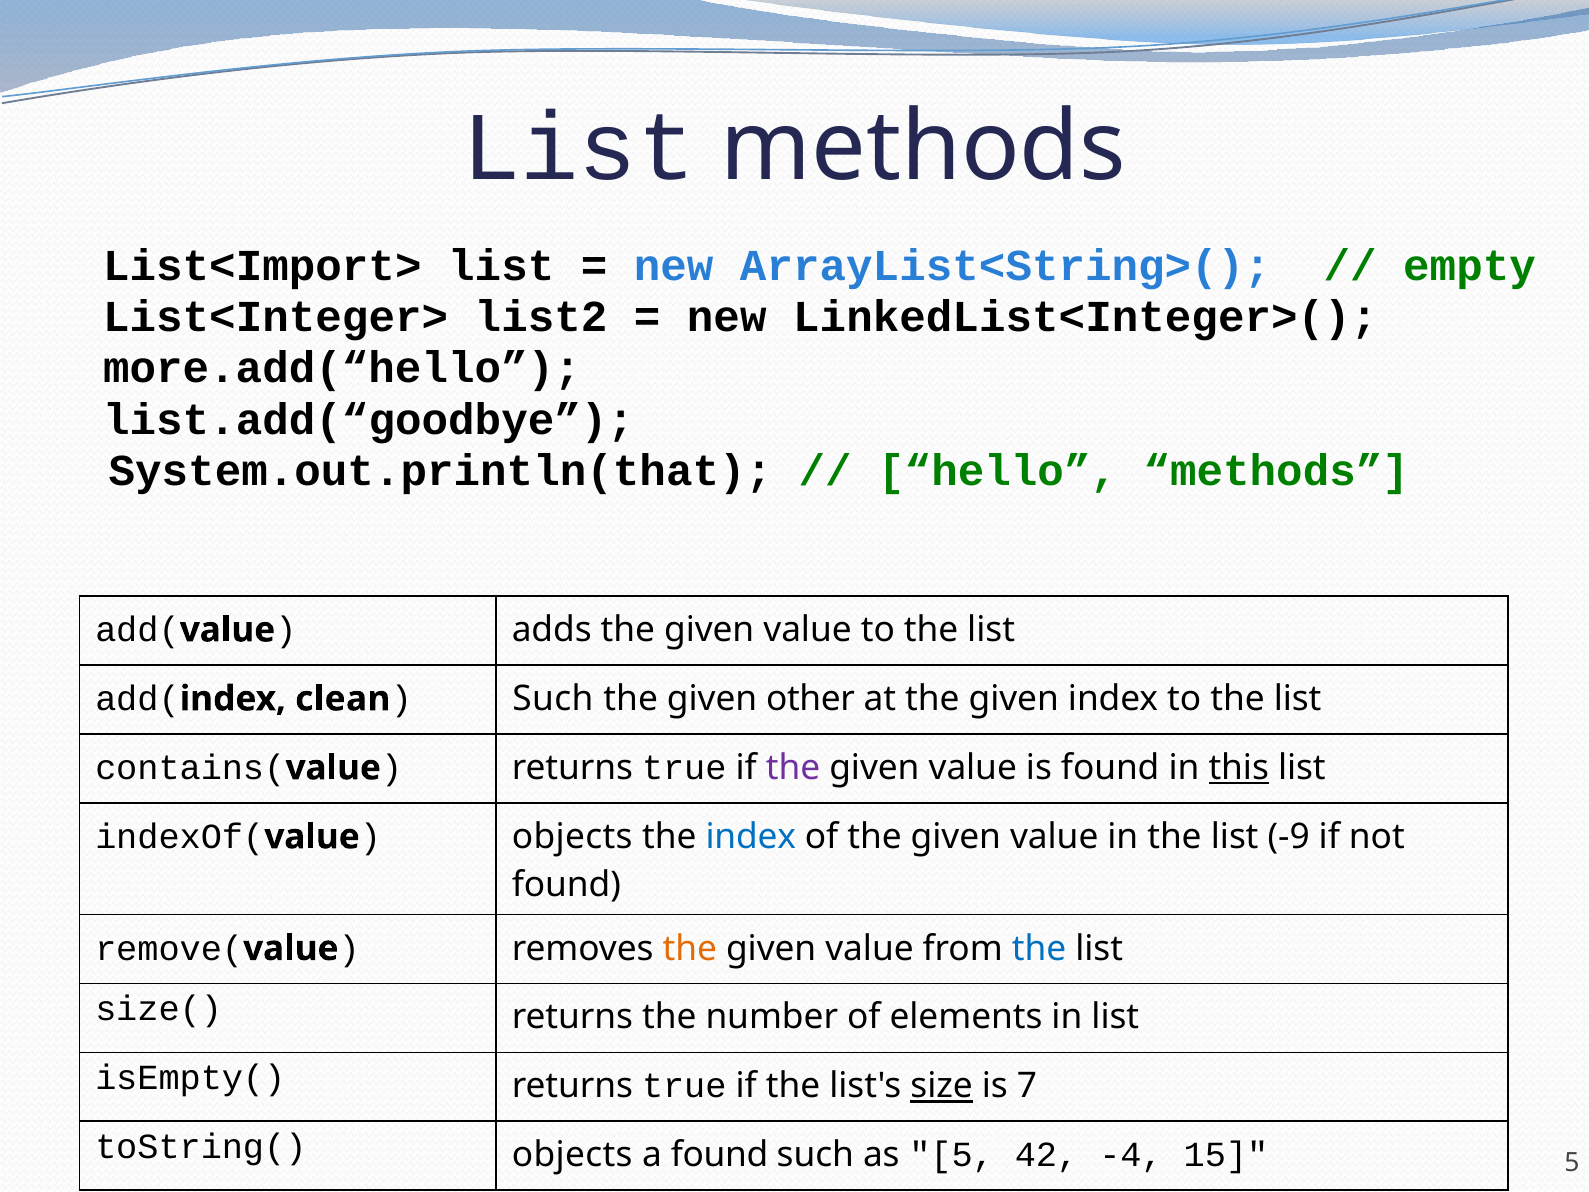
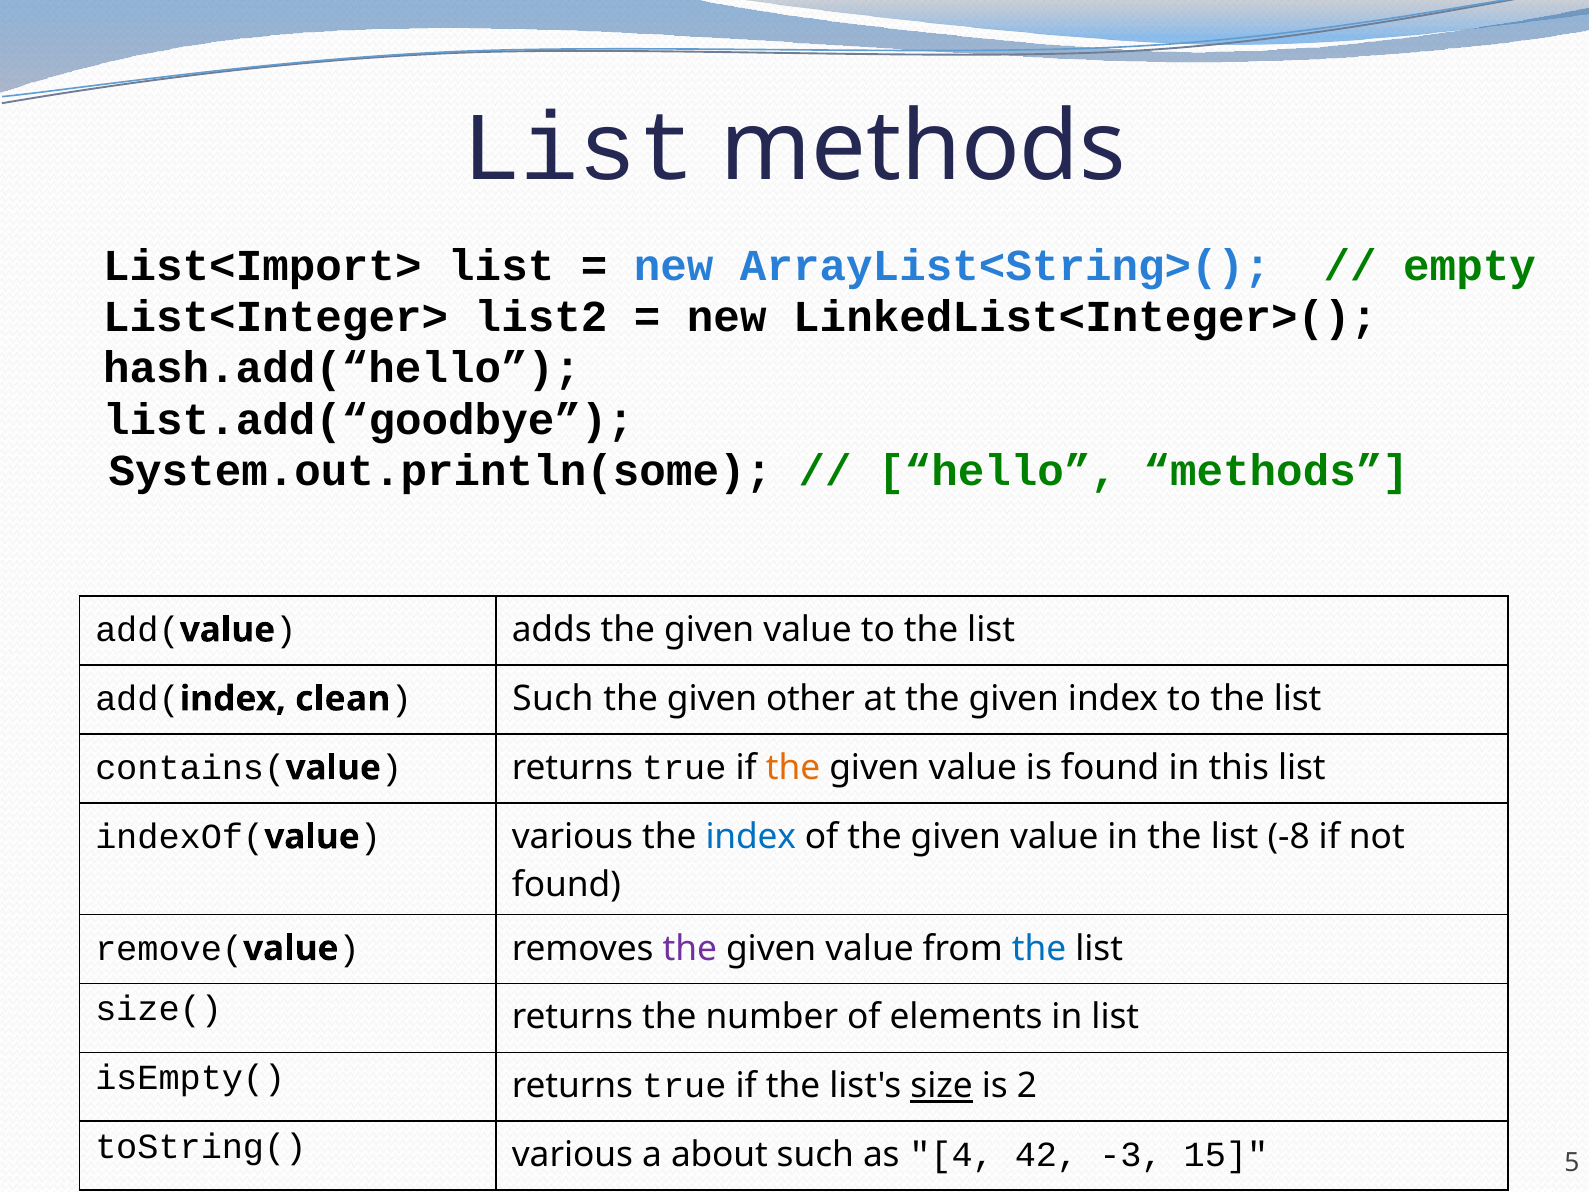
more.add(“hello: more.add(“hello -> hash.add(“hello
System.out.println(that: System.out.println(that -> System.out.println(some
the at (793, 768) colour: purple -> orange
this underline: present -> none
objects at (572, 837): objects -> various
-9: -9 -> -8
the at (690, 948) colour: orange -> purple
7: 7 -> 2
toString( objects: objects -> various
a found: found -> about
as 5: 5 -> 4
-4: -4 -> -3
